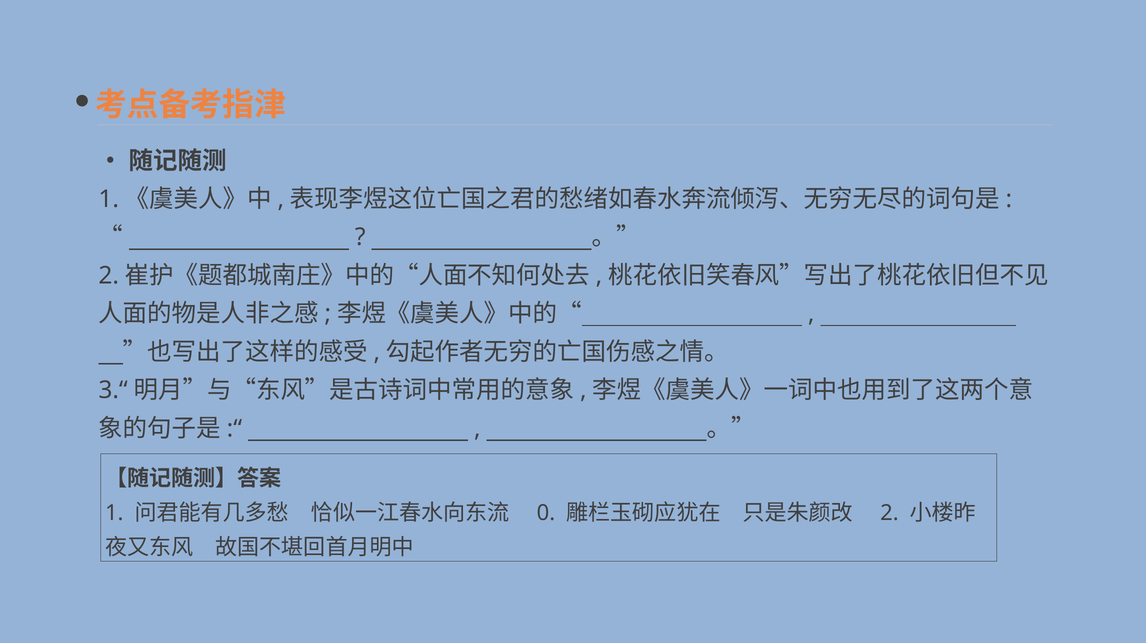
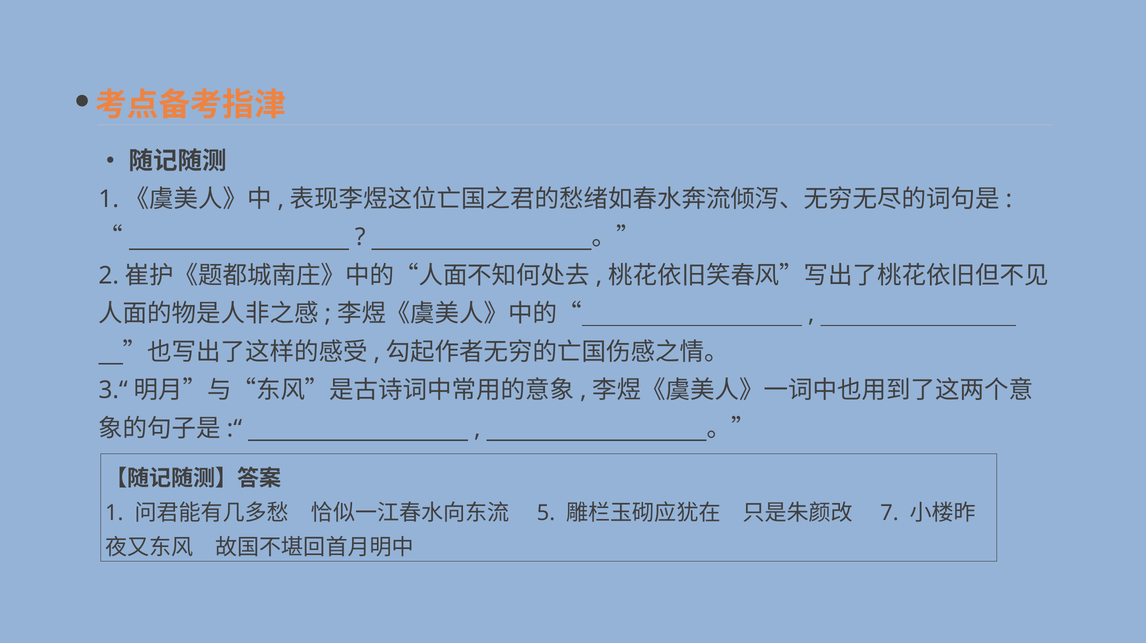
0: 0 -> 5
2 at (889, 512): 2 -> 7
